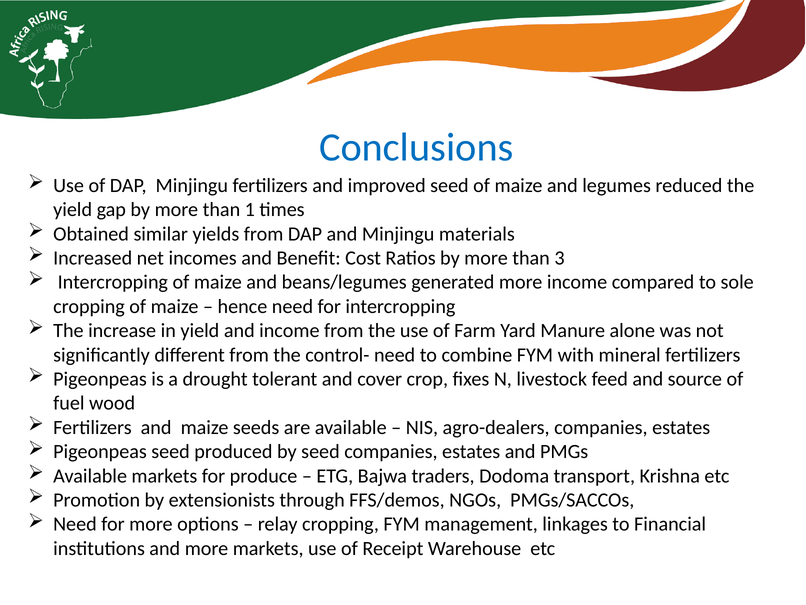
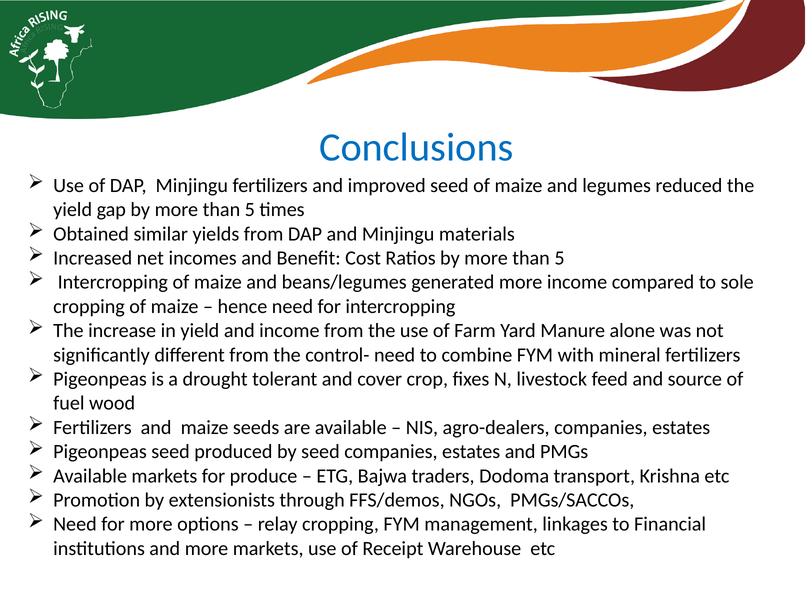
1 at (250, 210): 1 -> 5
3 at (560, 258): 3 -> 5
